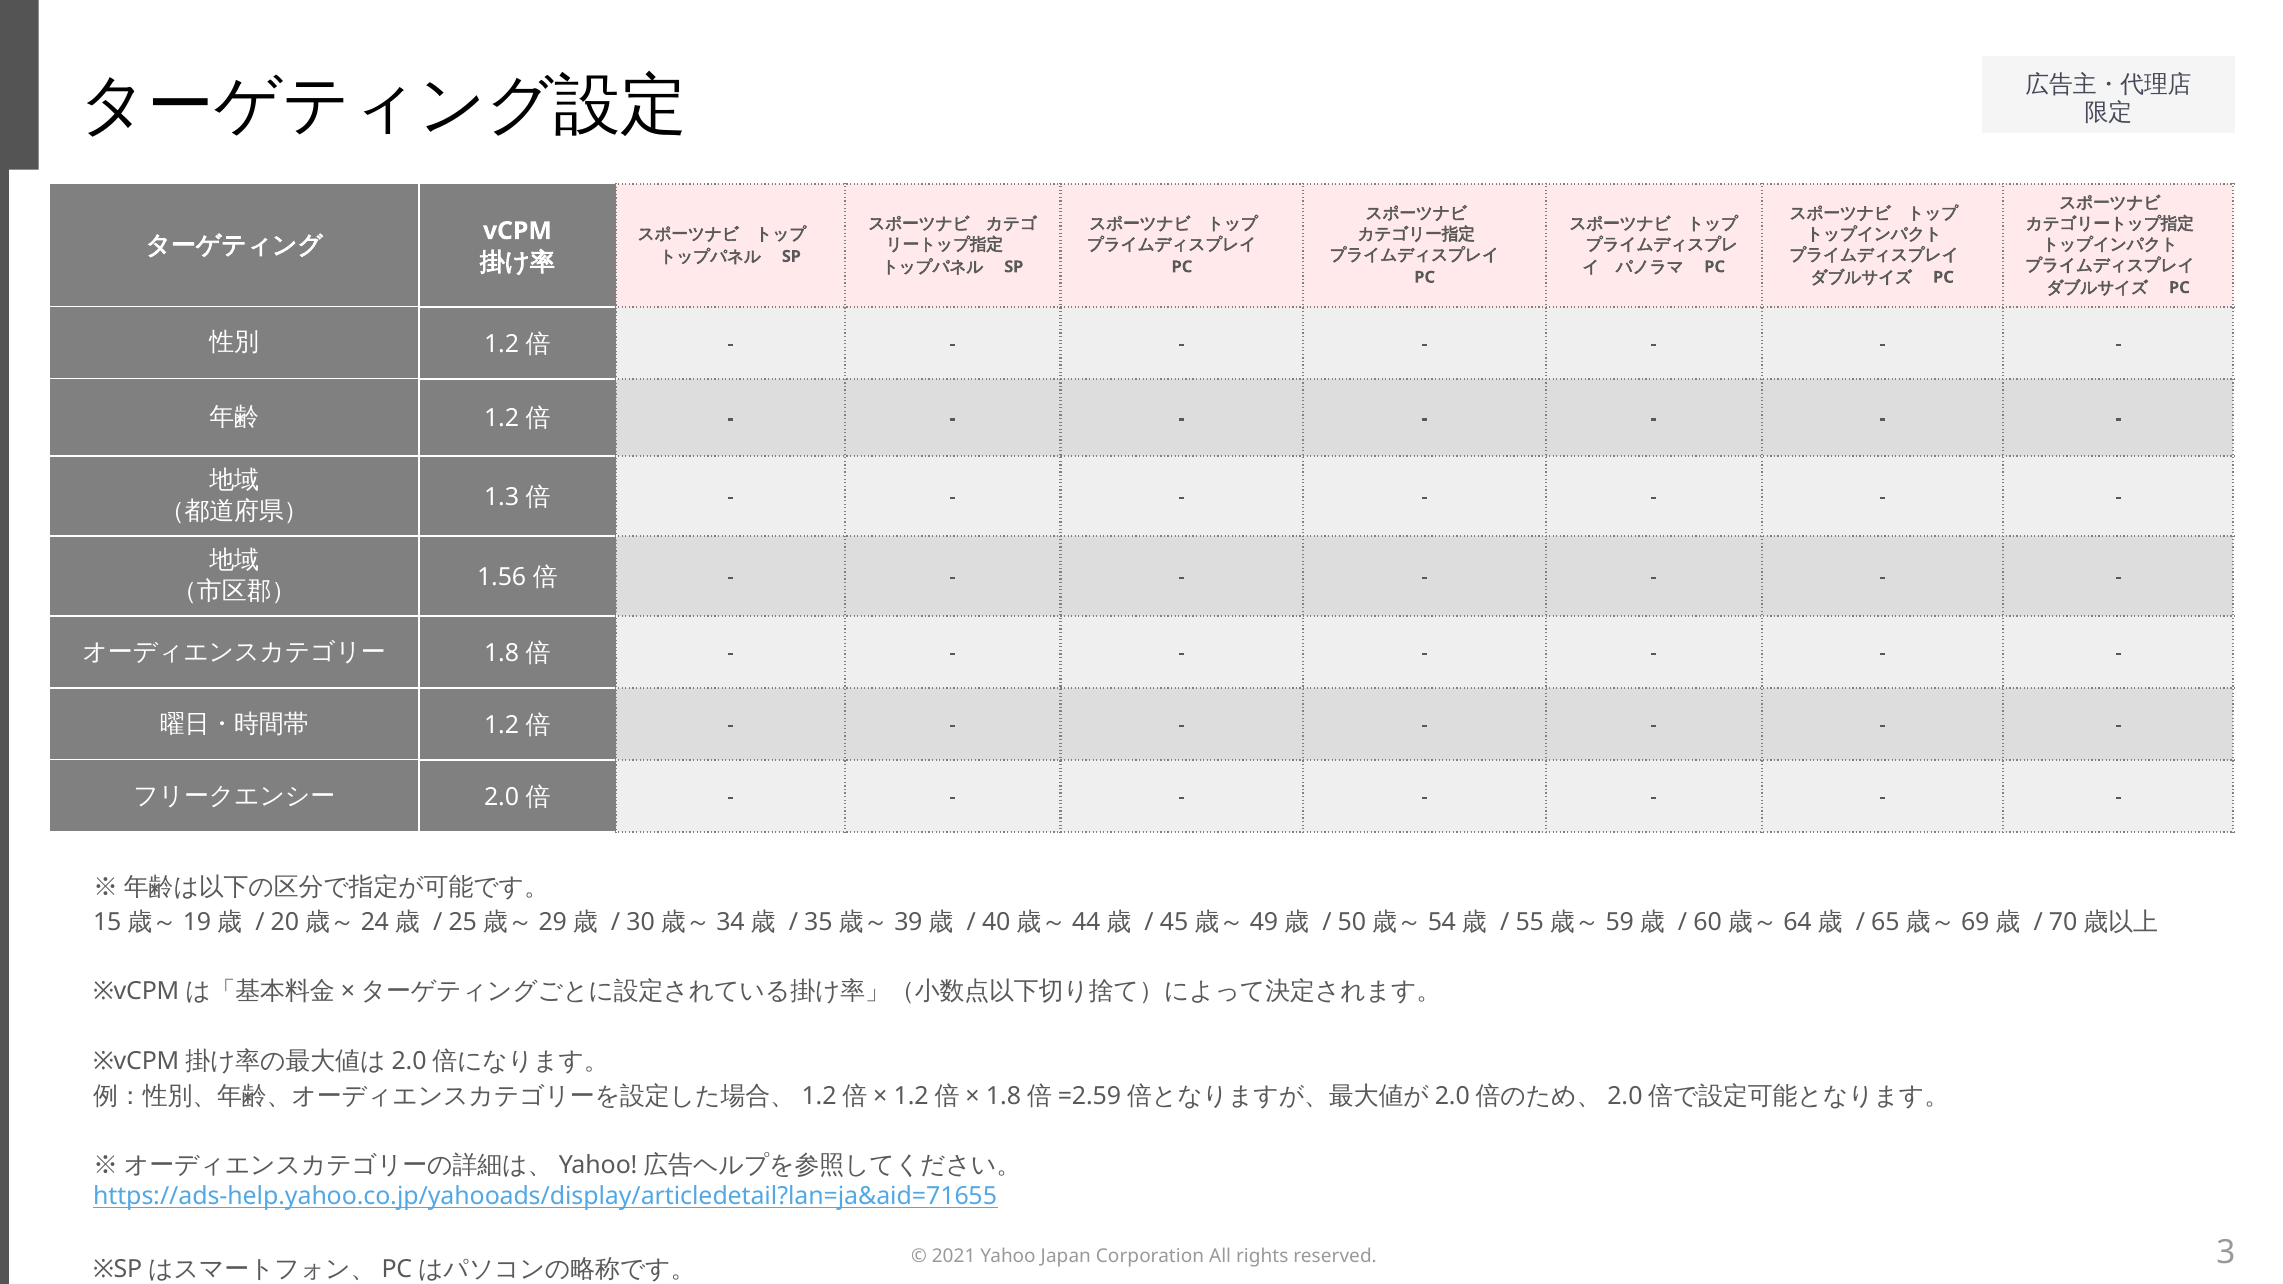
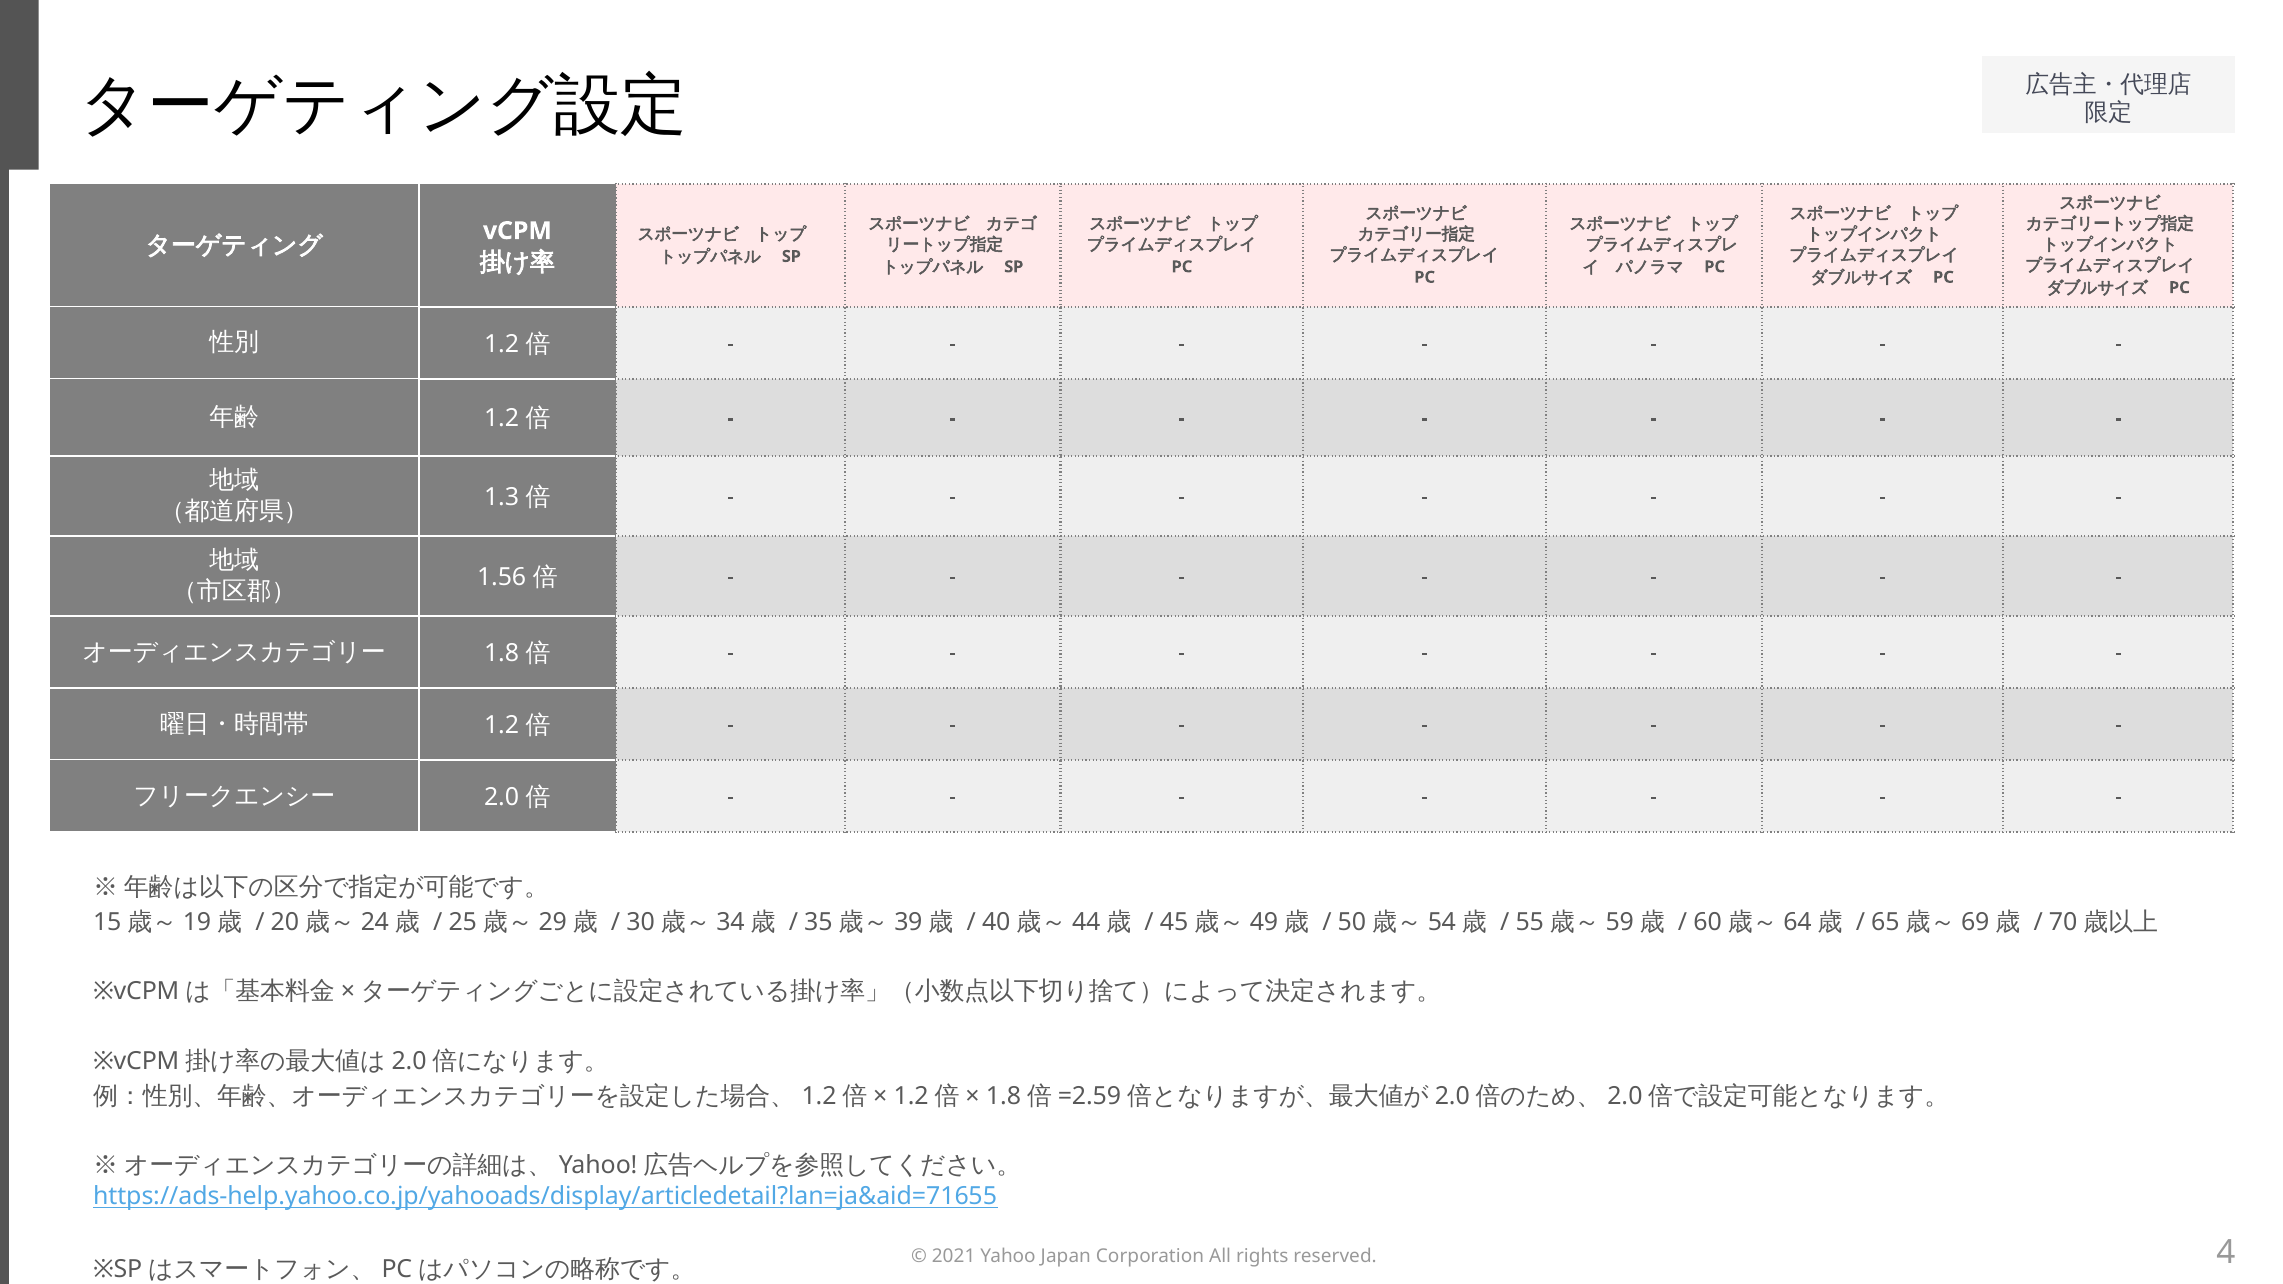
3: 3 -> 4
